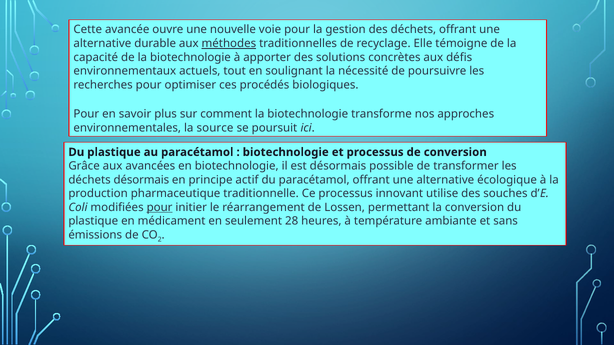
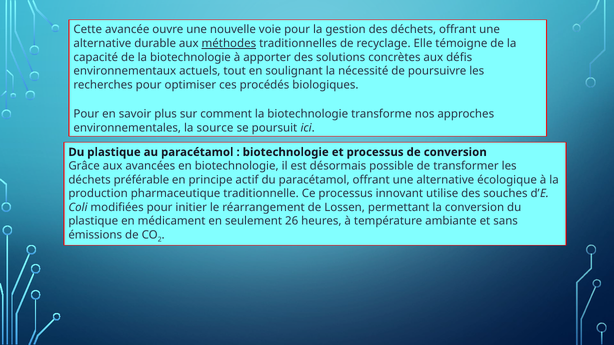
déchets désormais: désormais -> préférable
pour at (160, 208) underline: present -> none
28: 28 -> 26
